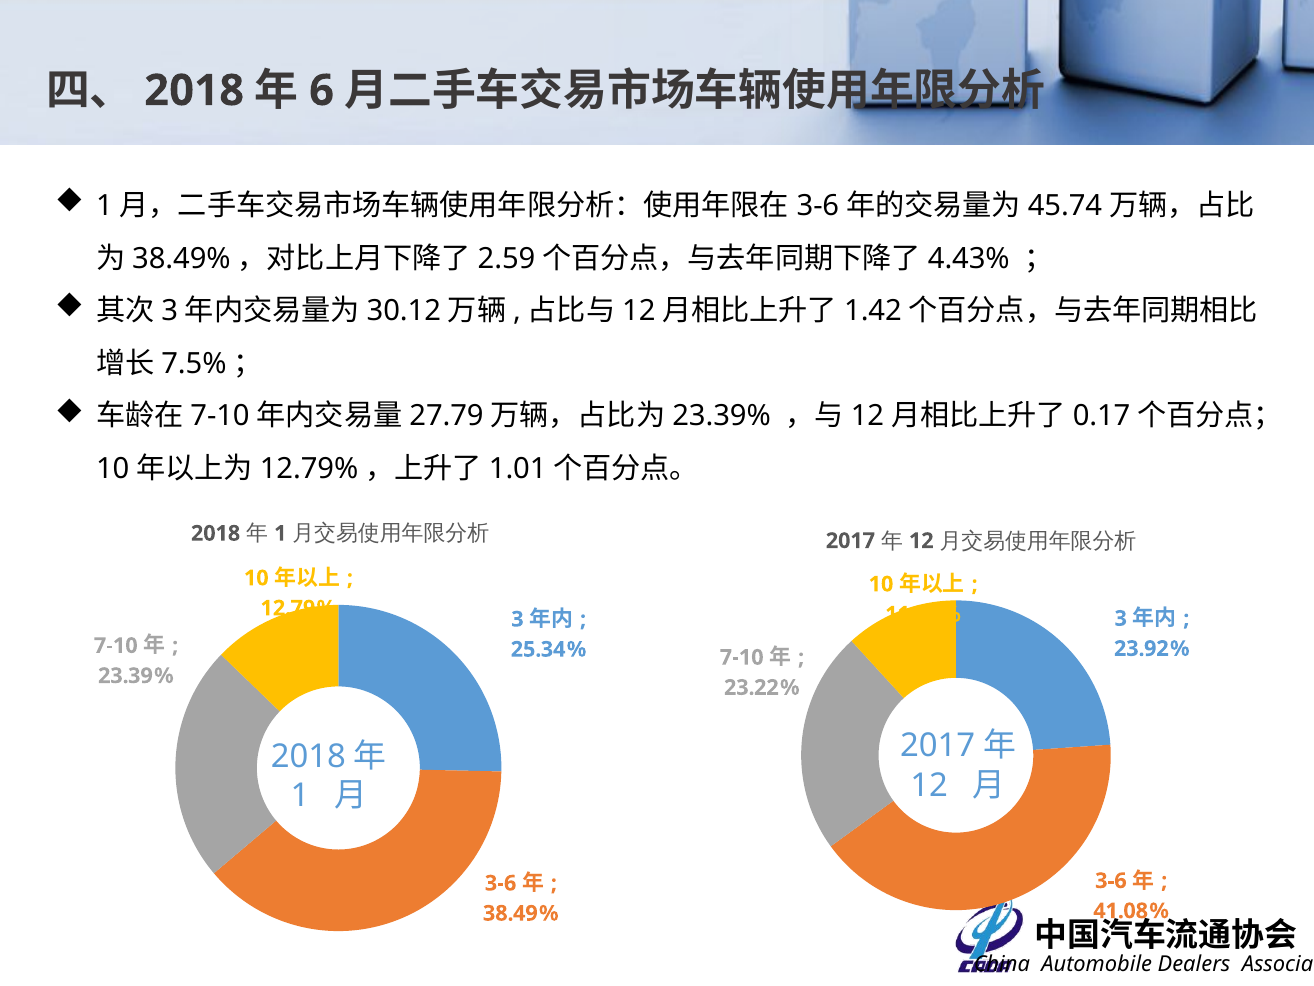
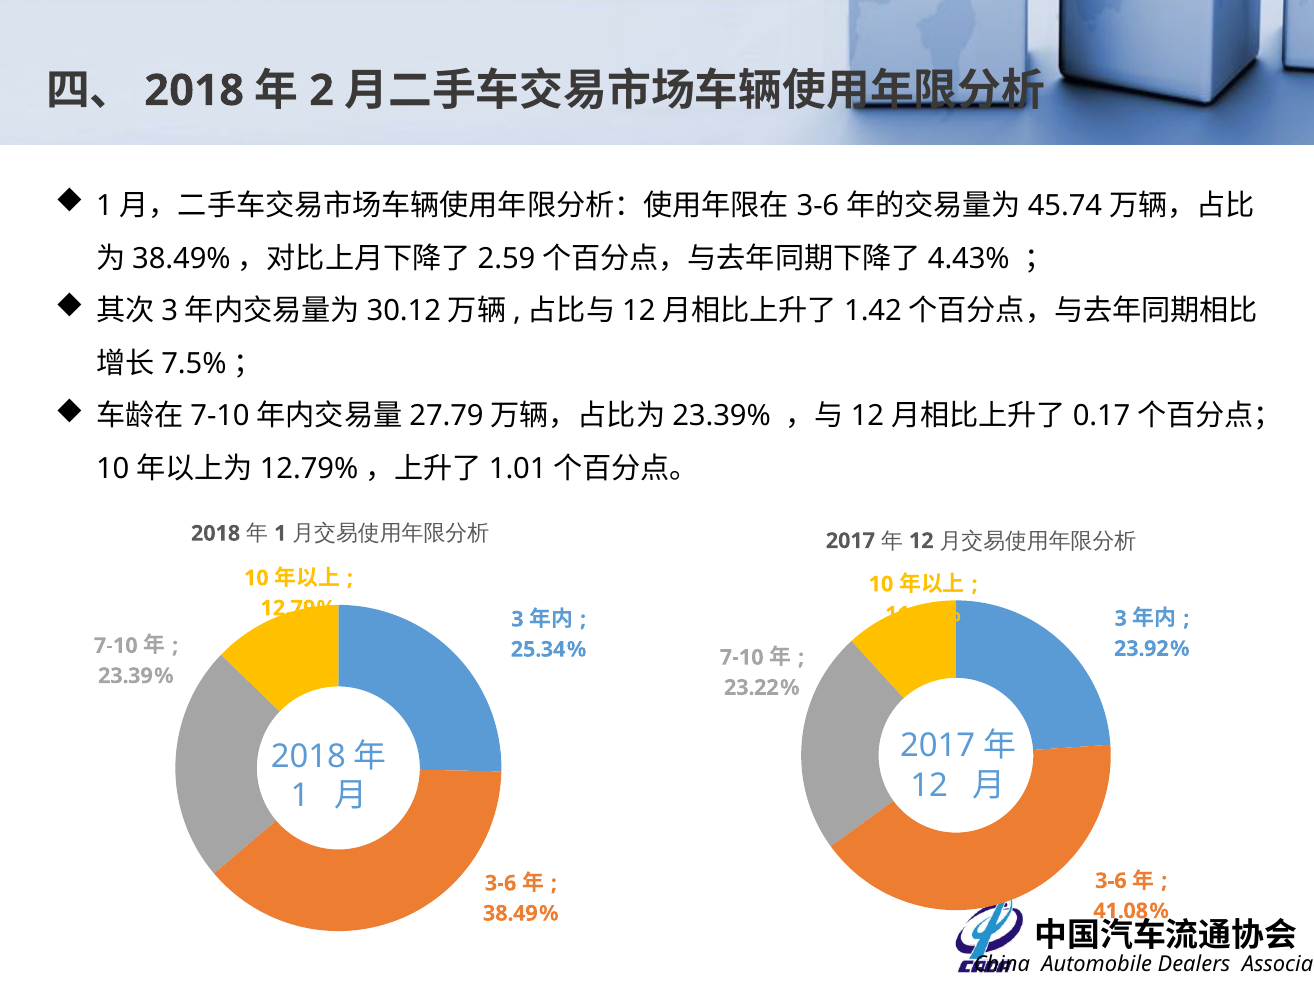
6: 6 -> 2
